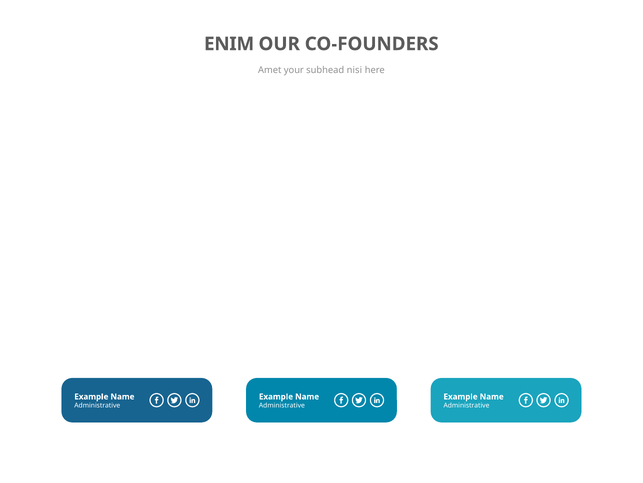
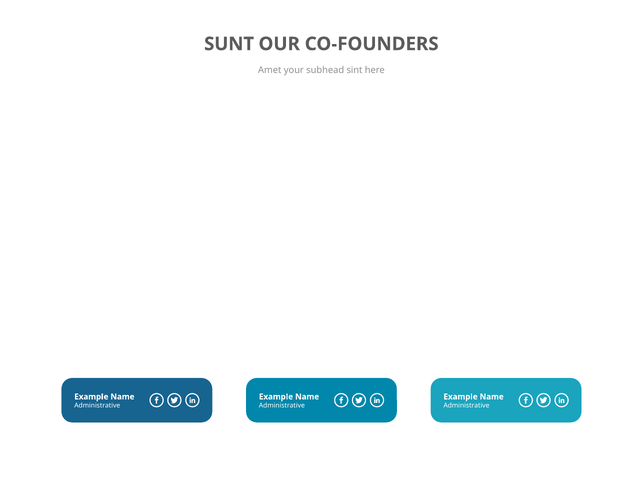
ENIM: ENIM -> SUNT
nisi: nisi -> sint
